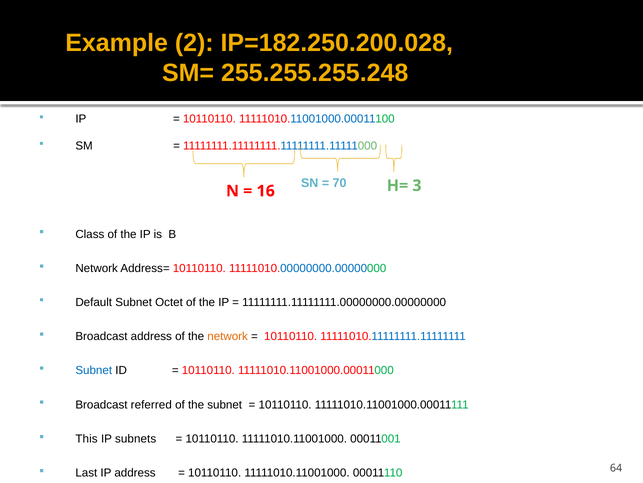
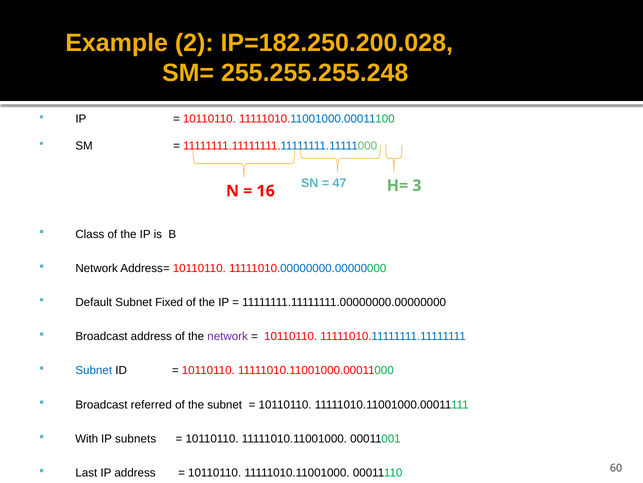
70: 70 -> 47
Octet: Octet -> Fixed
network at (228, 336) colour: orange -> purple
This: This -> With
64: 64 -> 60
